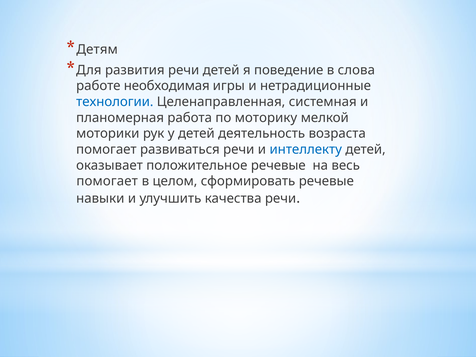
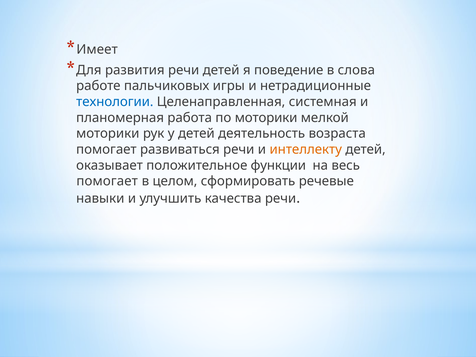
Детям: Детям -> Имеет
необходимая: необходимая -> пальчиковых
по моторику: моторику -> моторики
интеллекту colour: blue -> orange
положительное речевые: речевые -> функции
